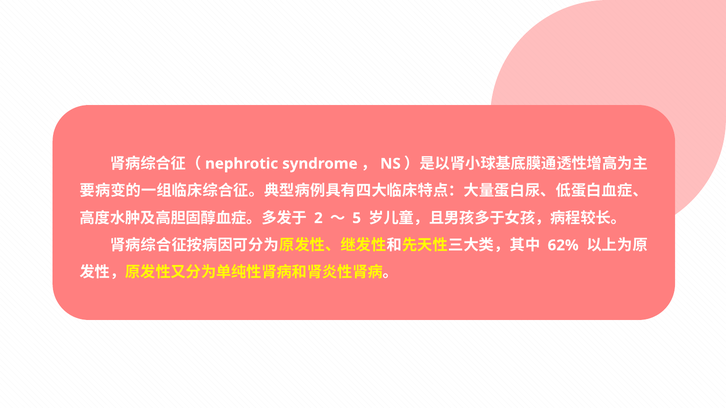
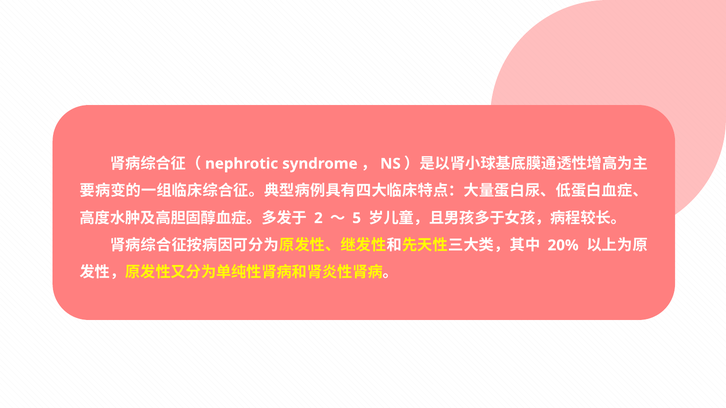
62%: 62% -> 20%
